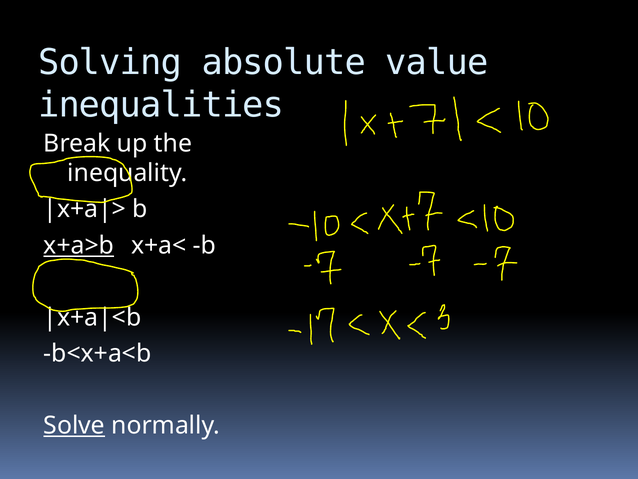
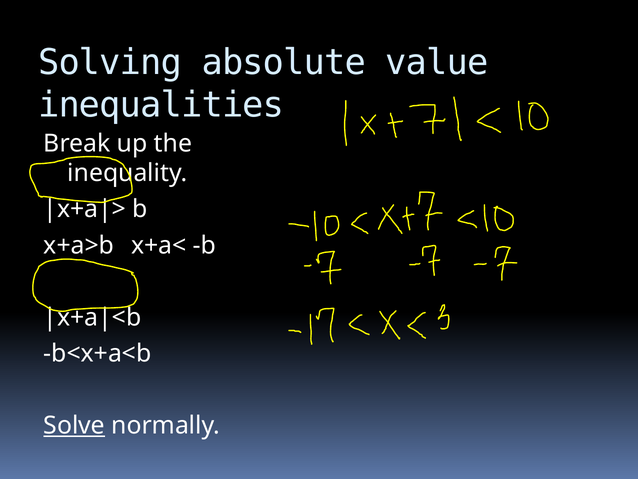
x+a>b underline: present -> none
